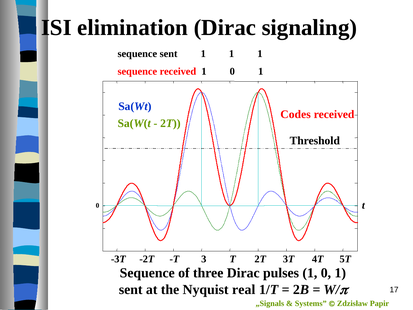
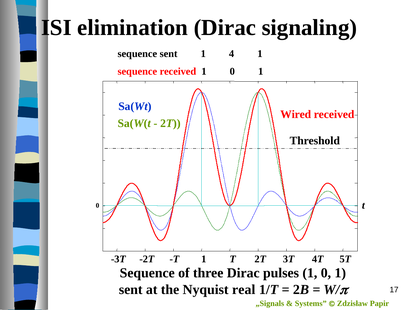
sent 1 1: 1 -> 4
Codes: Codes -> Wired
T 3: 3 -> 1
